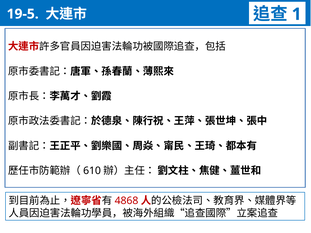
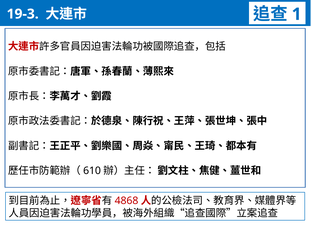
19-5: 19-5 -> 19-3
